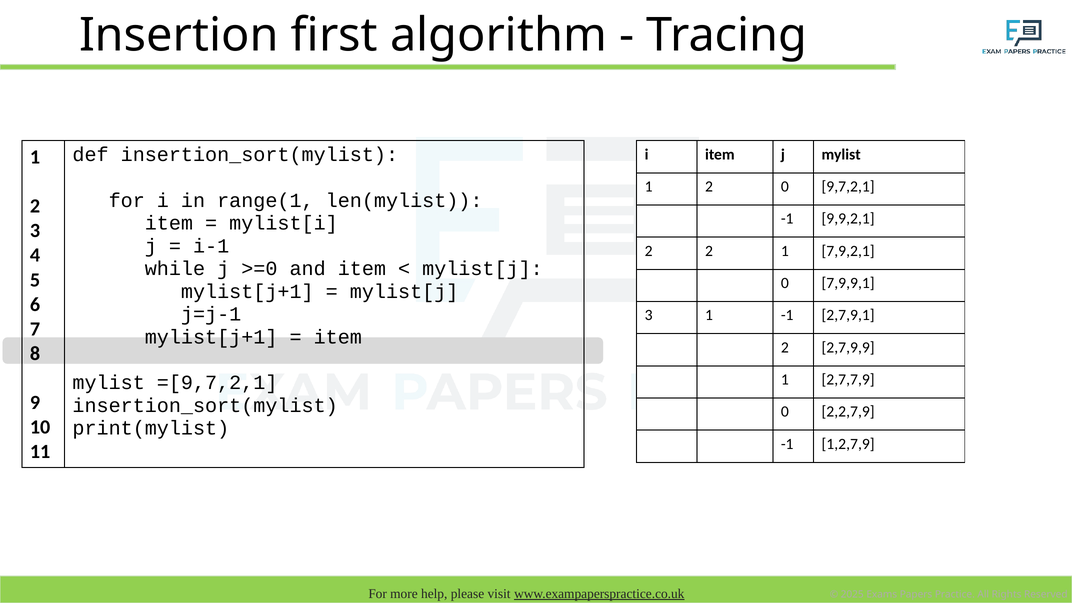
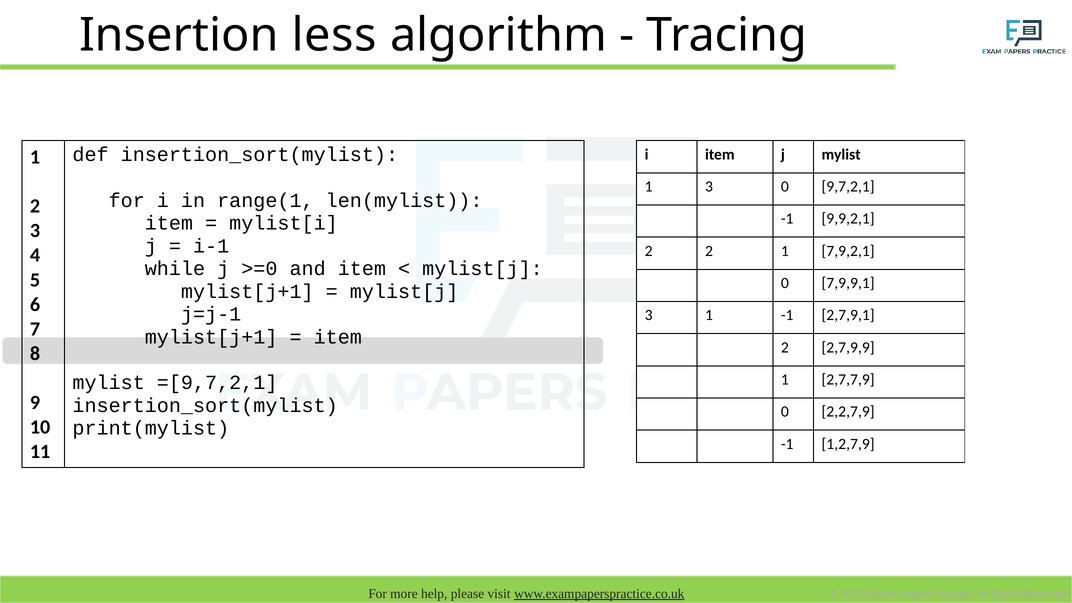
first: first -> less
2 at (709, 187): 2 -> 3
